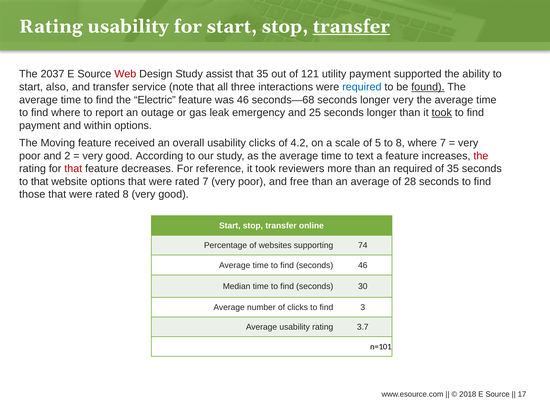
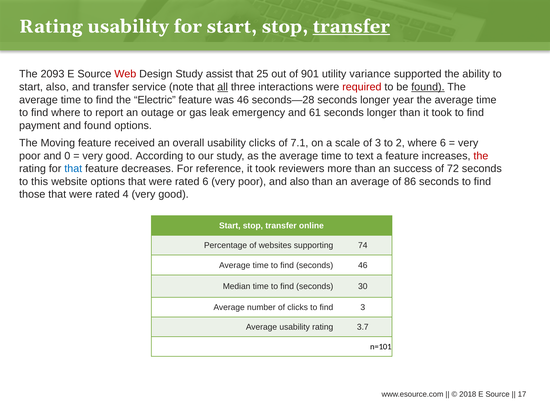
2037: 2037 -> 2093
that 35: 35 -> 25
121: 121 -> 901
utility payment: payment -> variance
all underline: none -> present
required at (362, 87) colour: blue -> red
seconds—68: seconds—68 -> seconds—28
longer very: very -> year
25: 25 -> 61
took at (442, 113) underline: present -> none
and within: within -> found
4.2: 4.2 -> 7.1
of 5: 5 -> 3
to 8: 8 -> 2
where 7: 7 -> 6
2: 2 -> 0
that at (73, 169) colour: red -> blue
an required: required -> success
of 35: 35 -> 72
to that: that -> this
rated 7: 7 -> 6
and free: free -> also
28: 28 -> 86
rated 8: 8 -> 4
